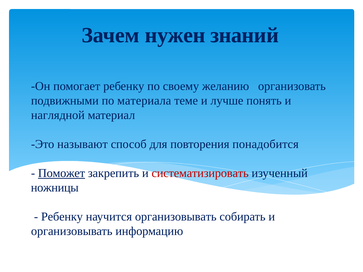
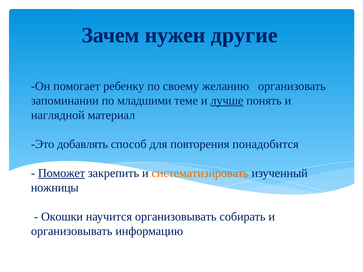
знаний: знаний -> другие
подвижными: подвижными -> запоминании
материала: материала -> младшими
лучше underline: none -> present
называют: называют -> добавлять
систематизировать colour: red -> orange
Ребенку at (62, 217): Ребенку -> Окошки
